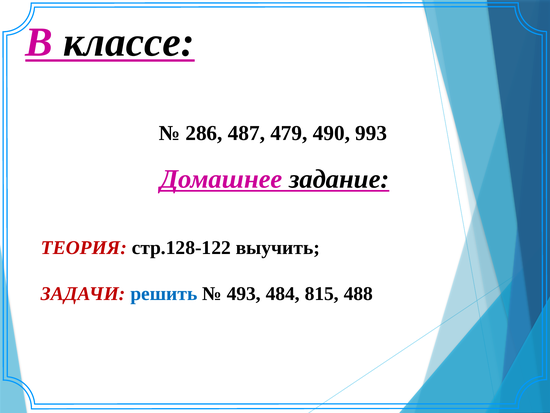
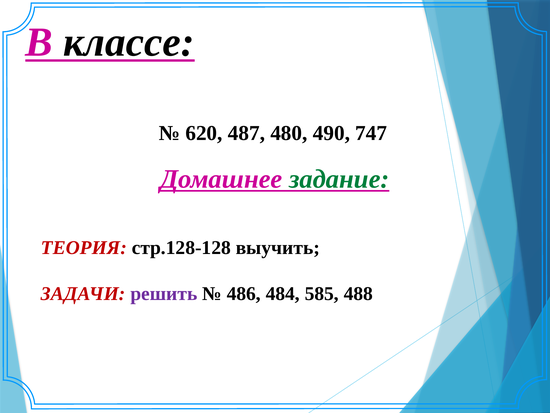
286: 286 -> 620
479: 479 -> 480
993: 993 -> 747
задание colour: black -> green
стр.128-122: стр.128-122 -> стр.128-128
решить colour: blue -> purple
493: 493 -> 486
815: 815 -> 585
